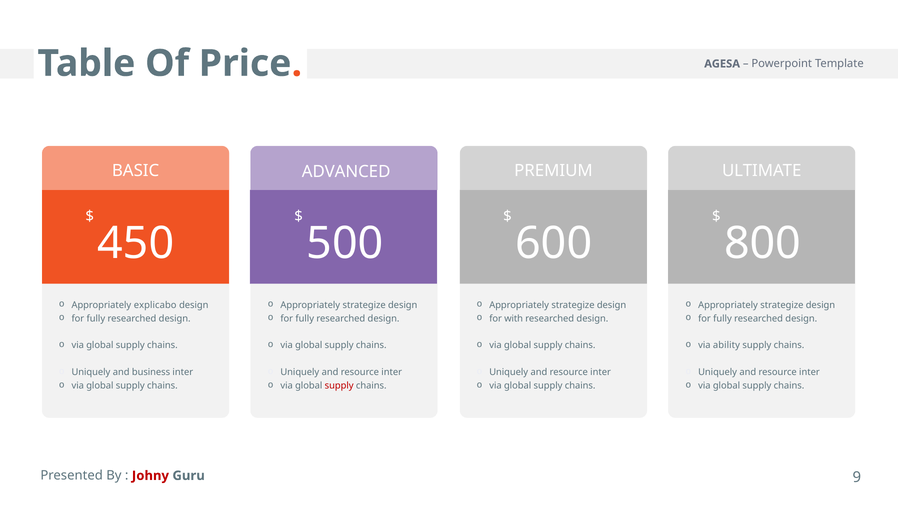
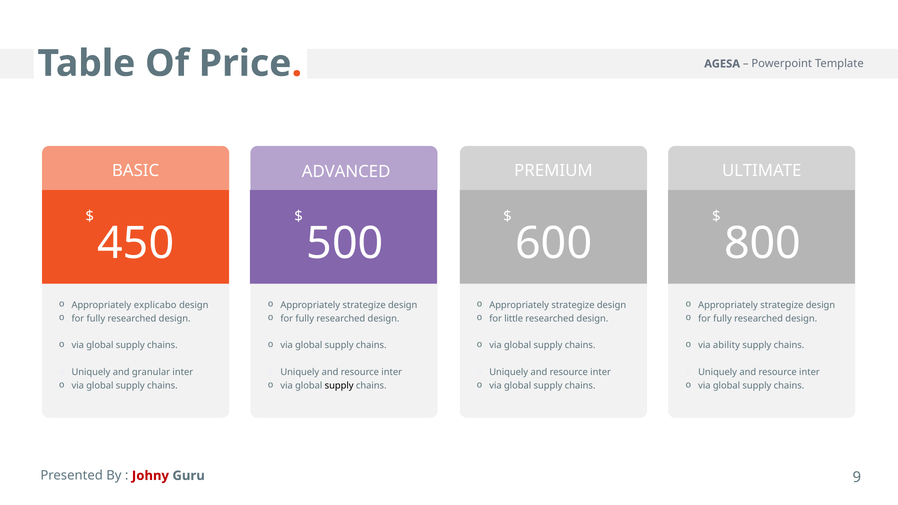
with: with -> little
business: business -> granular
supply at (339, 386) colour: red -> black
